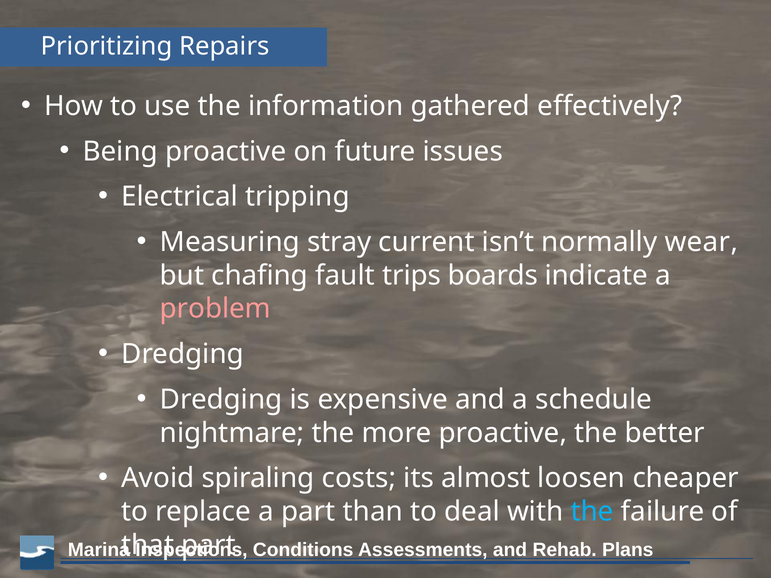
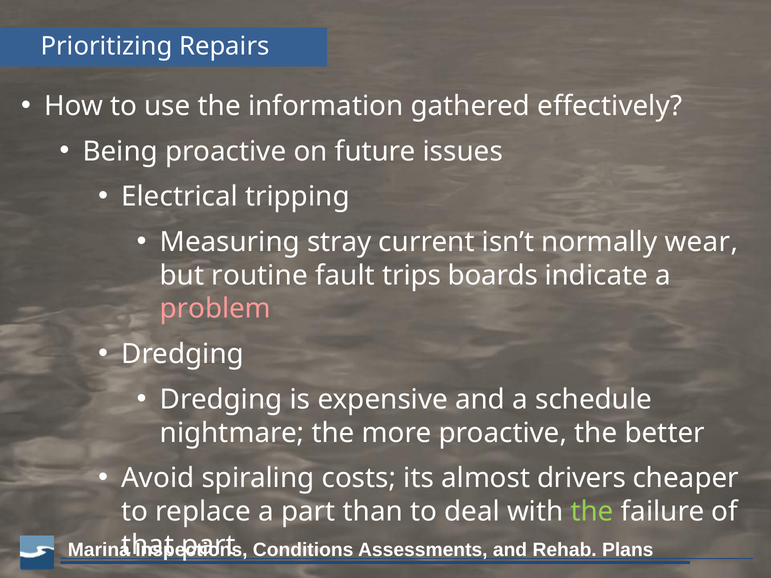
chafing: chafing -> routine
loosen: loosen -> drivers
the at (592, 512) colour: light blue -> light green
